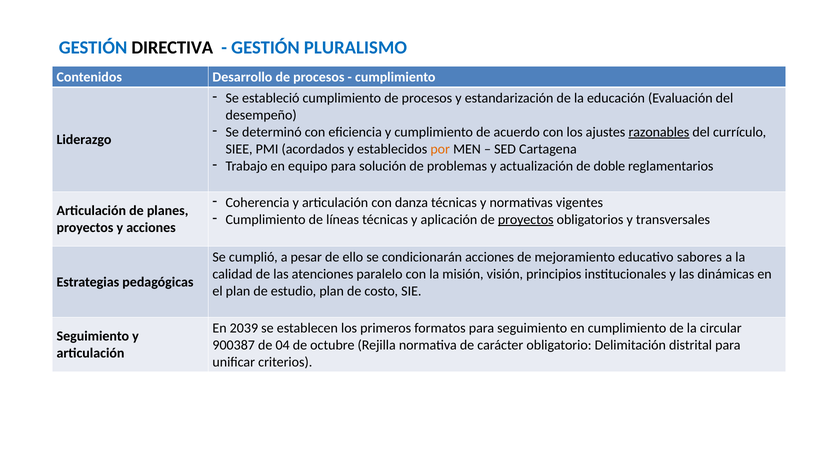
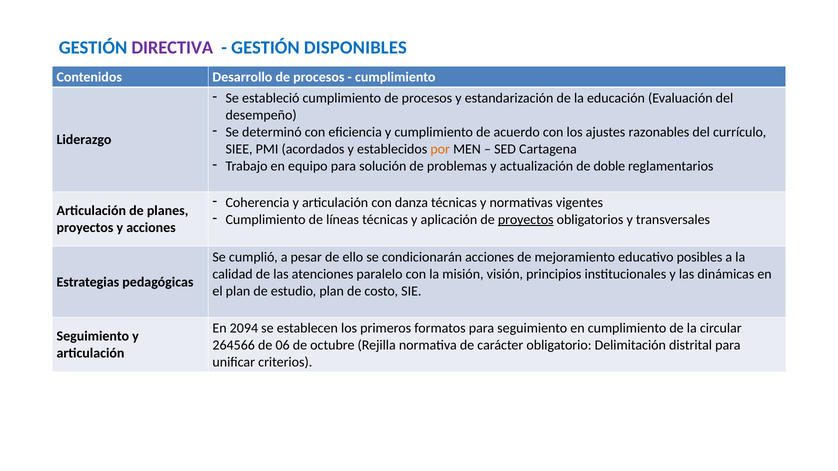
DIRECTIVA colour: black -> purple
PLURALISMO: PLURALISMO -> DISPONIBLES
razonables underline: present -> none
sabores: sabores -> posibles
2039: 2039 -> 2094
900387: 900387 -> 264566
04: 04 -> 06
